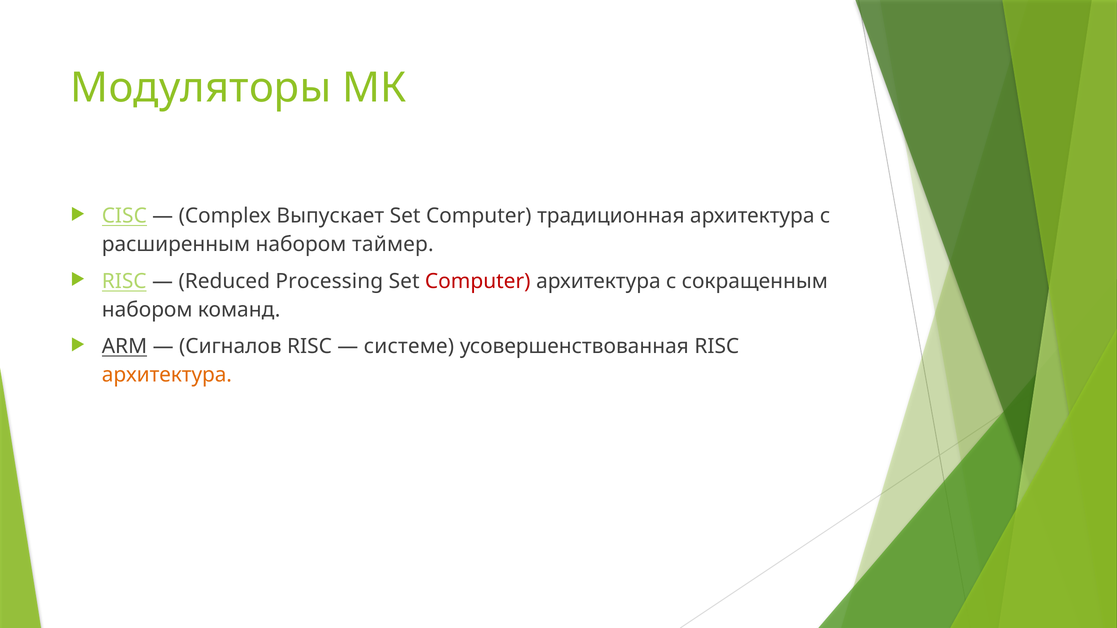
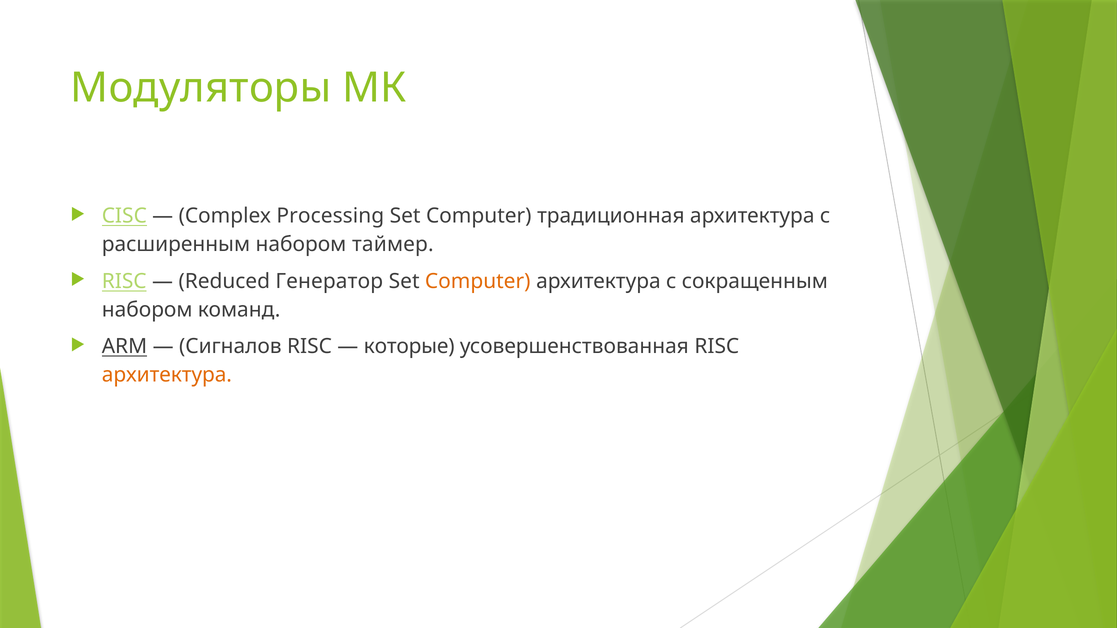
Выпускает: Выпускает -> Processing
Processing: Processing -> Генератор
Computer at (478, 281) colour: red -> orange
системе: системе -> которые
